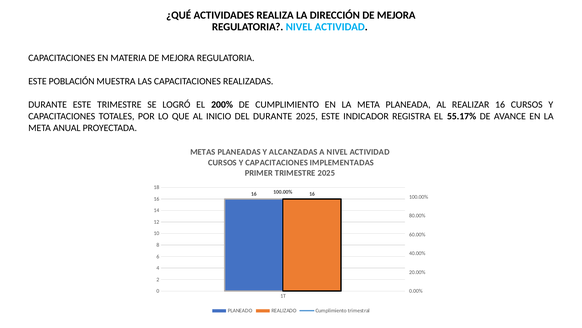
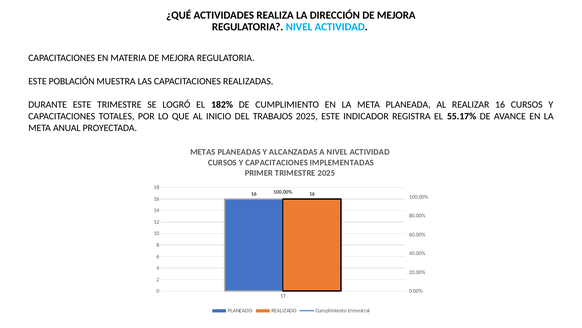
200%: 200% -> 182%
DEL DURANTE: DURANTE -> TRABAJOS
